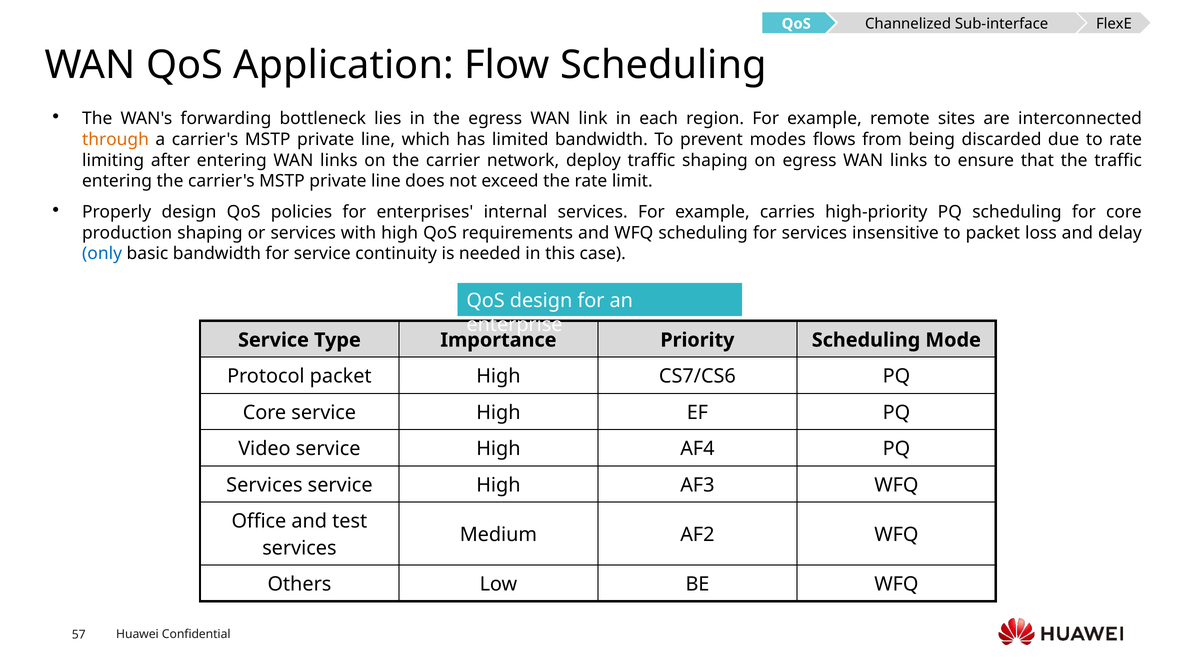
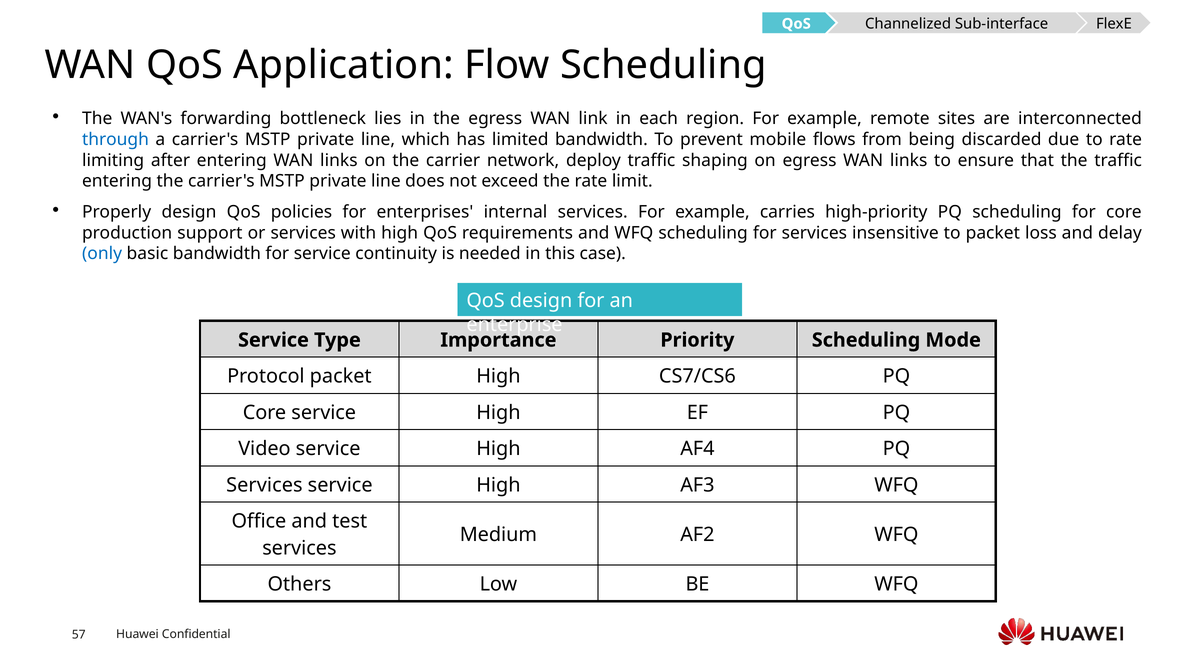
through colour: orange -> blue
modes: modes -> mobile
production shaping: shaping -> support
